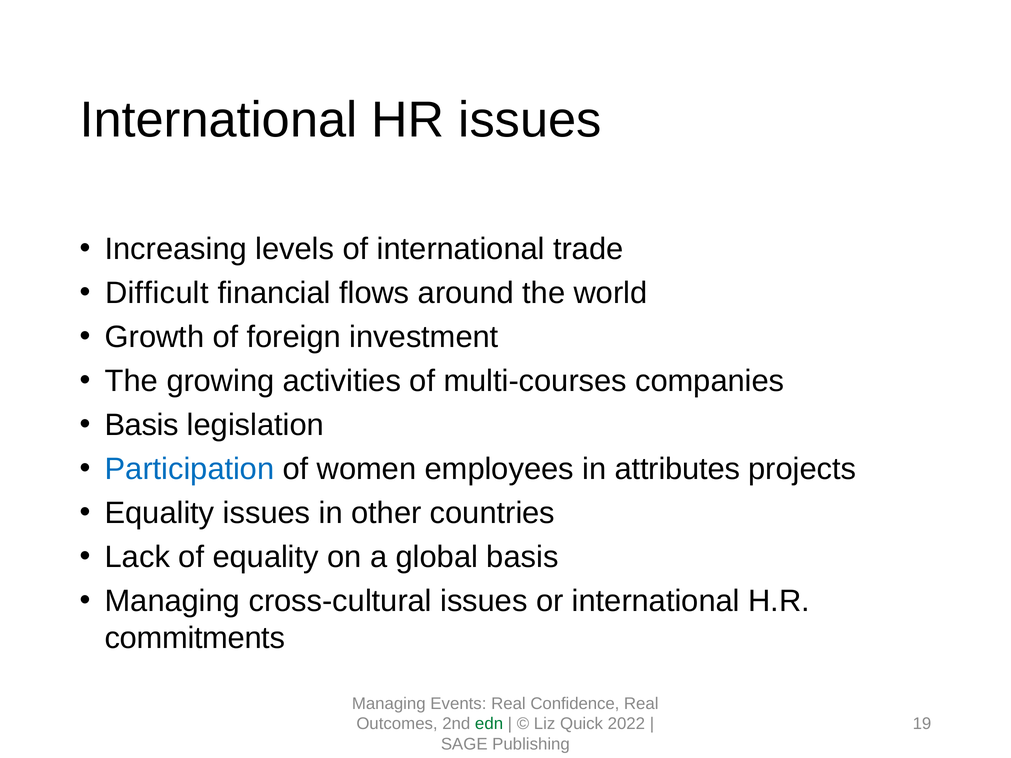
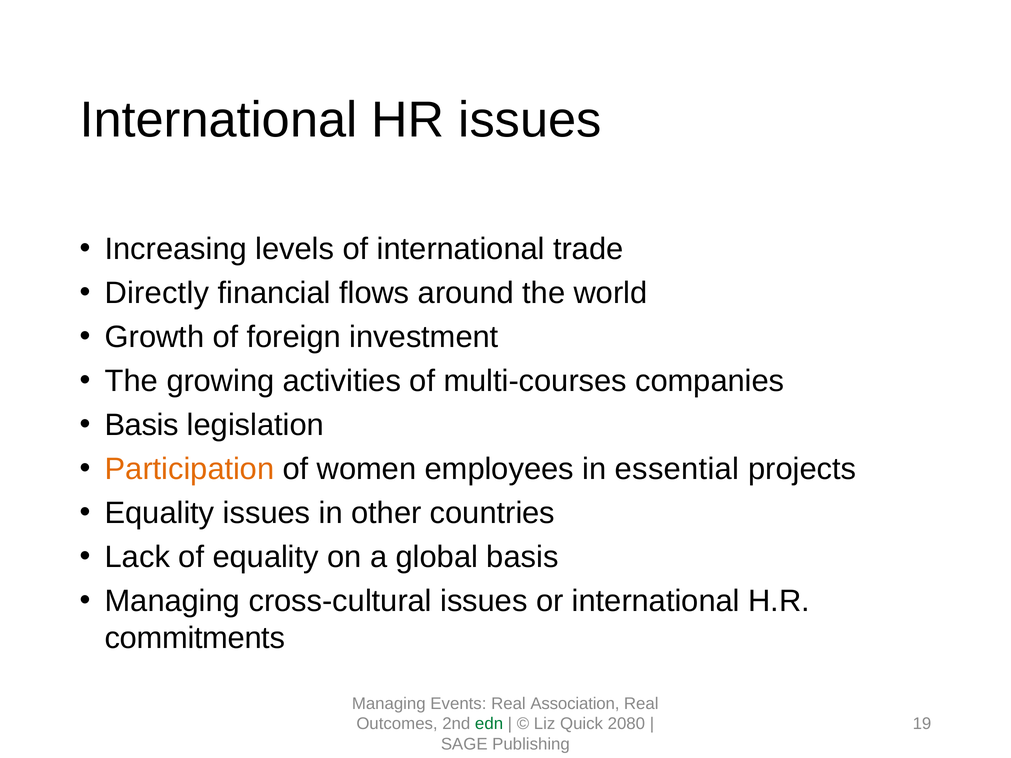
Difficult: Difficult -> Directly
Participation colour: blue -> orange
attributes: attributes -> essential
Confidence: Confidence -> Association
2022: 2022 -> 2080
